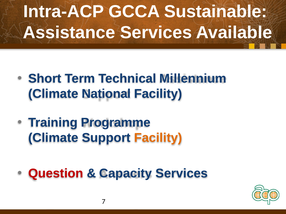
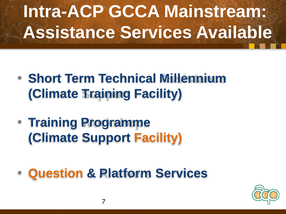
Sustainable: Sustainable -> Mainstream
Climate National: National -> Training
Question colour: red -> orange
Capacity: Capacity -> Platform
